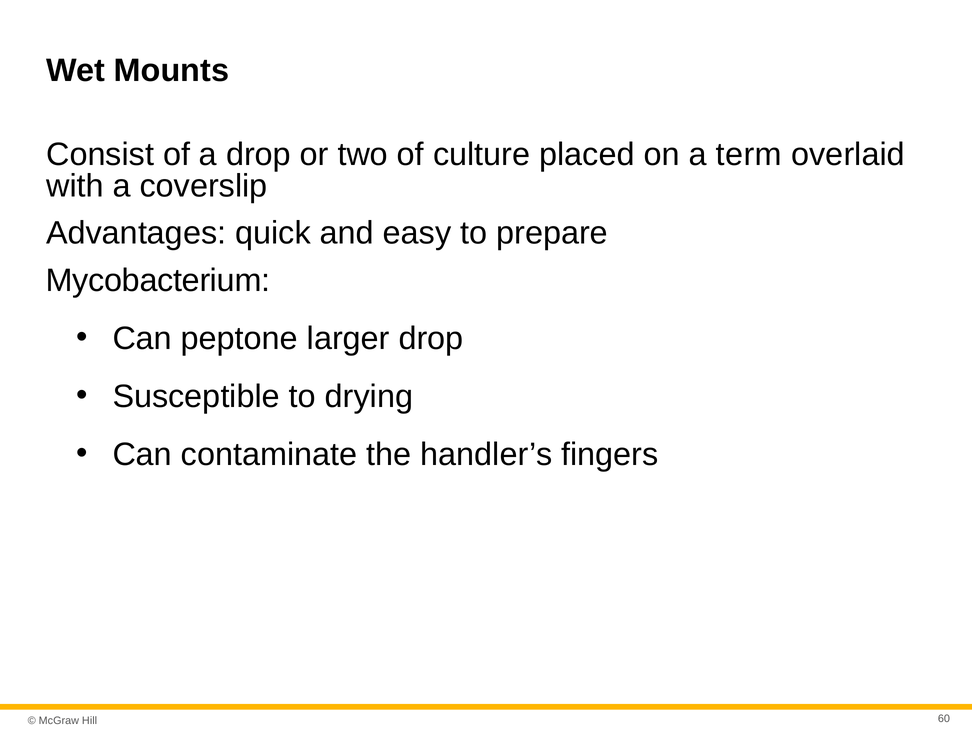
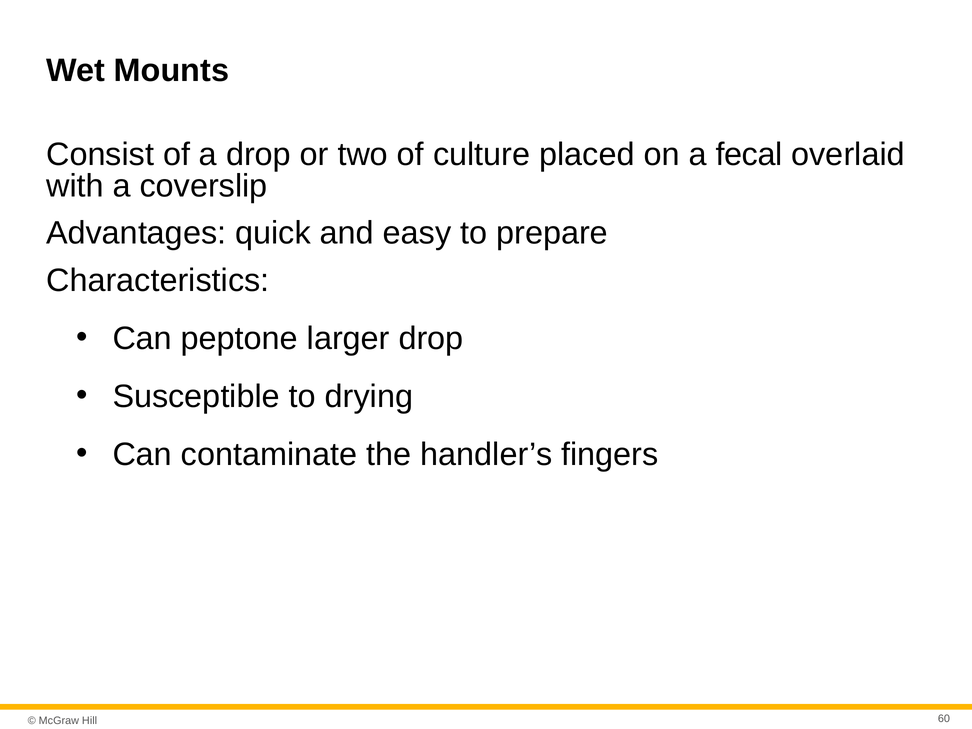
term: term -> fecal
Mycobacterium: Mycobacterium -> Characteristics
